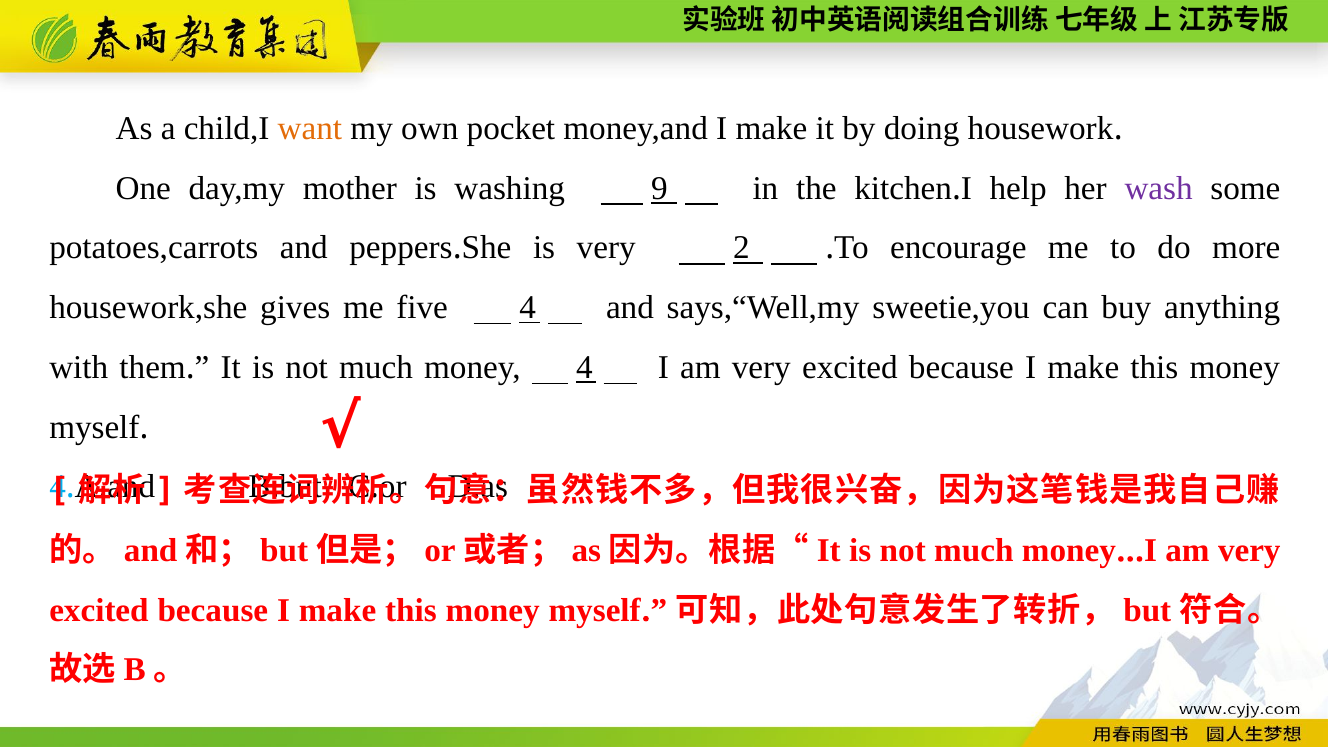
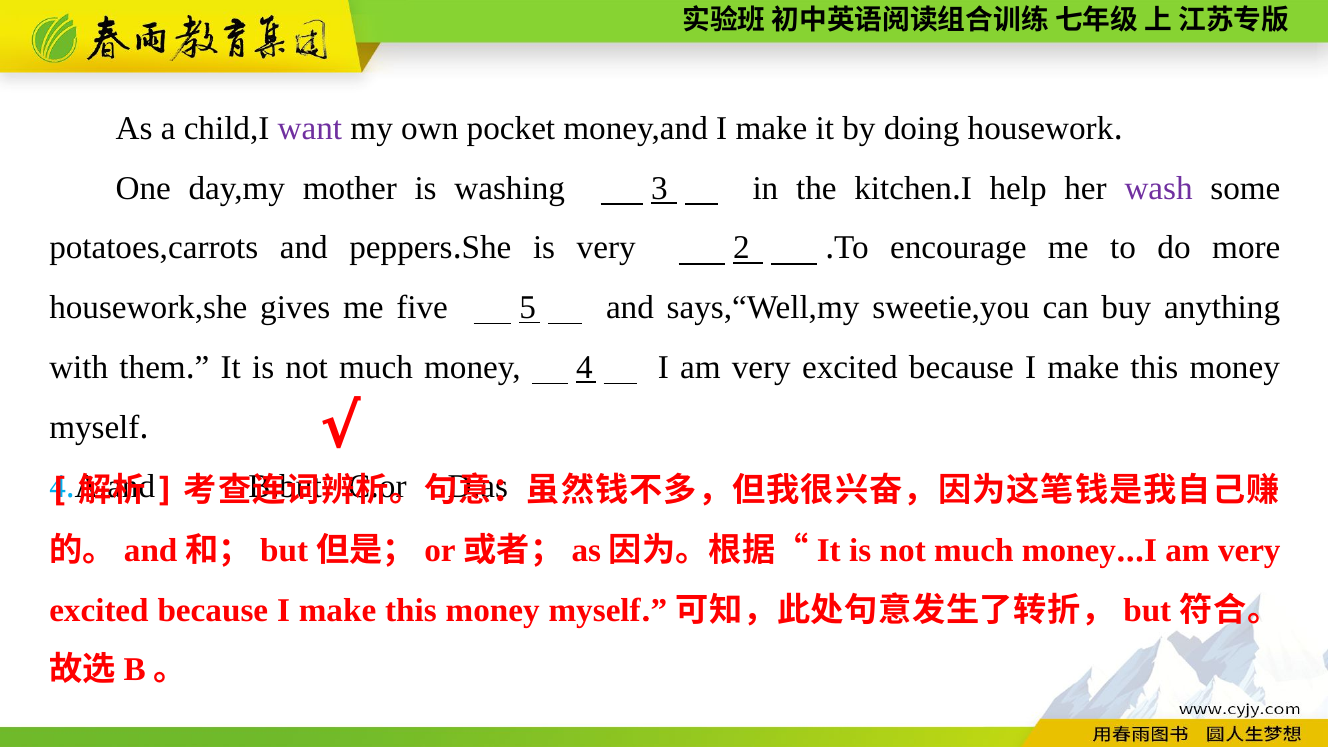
want colour: orange -> purple
9: 9 -> 3
five 4: 4 -> 5
